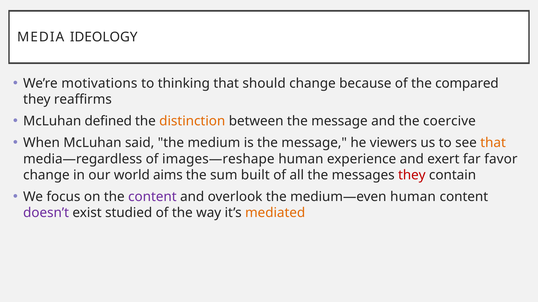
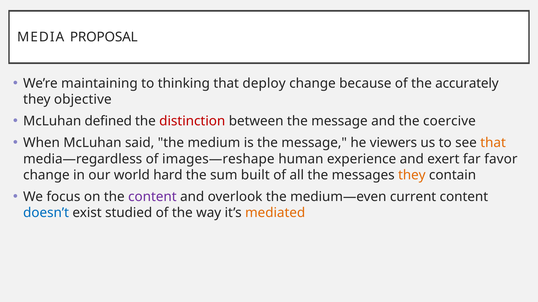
IDEOLOGY: IDEOLOGY -> PROPOSAL
motivations: motivations -> maintaining
should: should -> deploy
compared: compared -> accurately
reaffirms: reaffirms -> objective
distinction colour: orange -> red
aims: aims -> hard
they at (412, 175) colour: red -> orange
medium—even human: human -> current
doesn’t colour: purple -> blue
